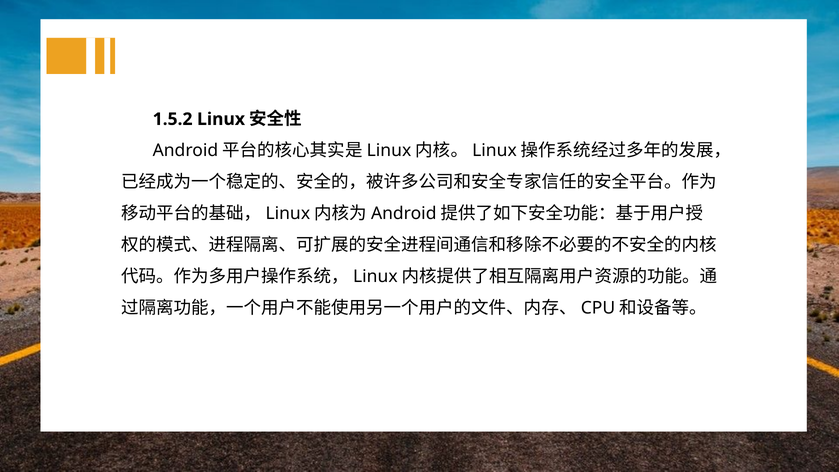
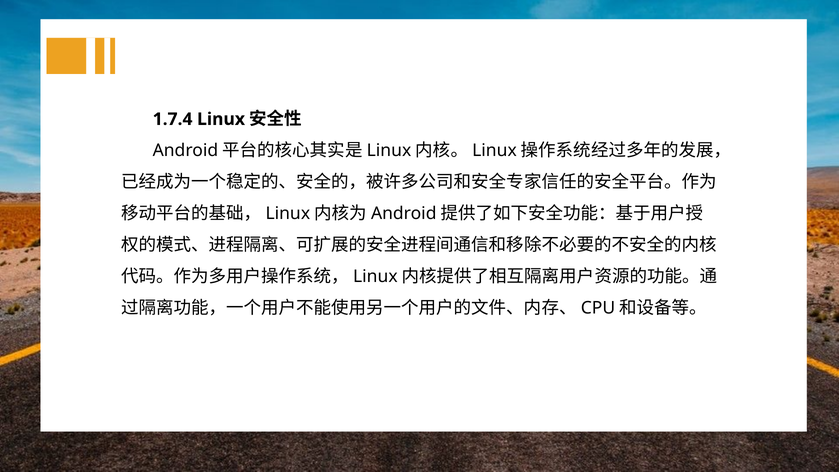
1.5.2: 1.5.2 -> 1.7.4
